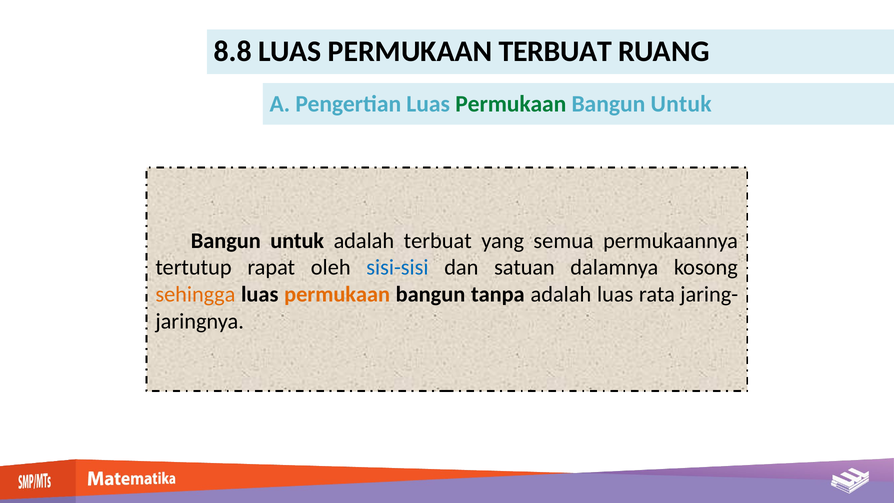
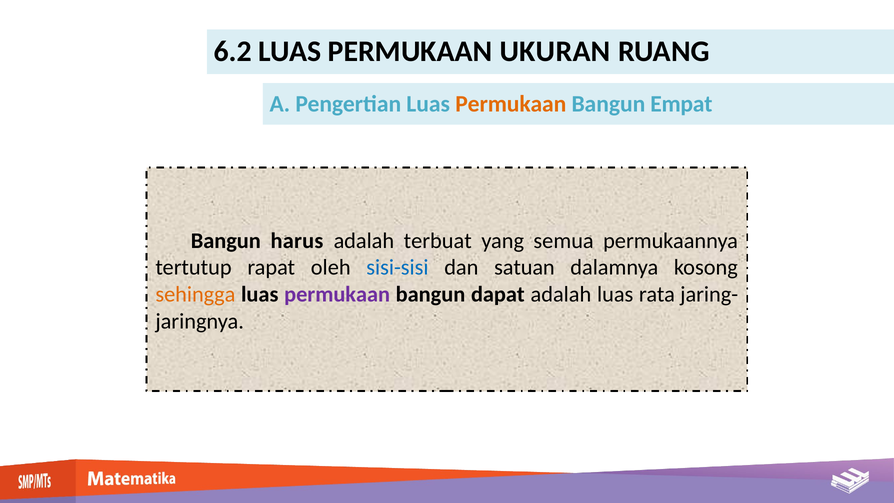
8.8: 8.8 -> 6.2
PERMUKAAN TERBUAT: TERBUAT -> UKURAN
Permukaan at (511, 104) colour: green -> orange
Untuk at (681, 104): Untuk -> Empat
untuk at (297, 241): untuk -> harus
permukaan at (337, 294) colour: orange -> purple
tanpa: tanpa -> dapat
